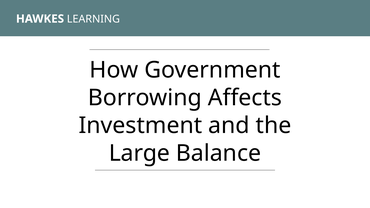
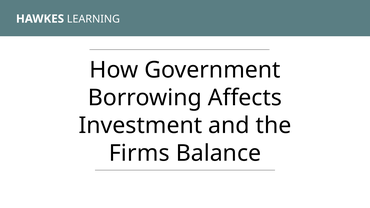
Large: Large -> Firms
